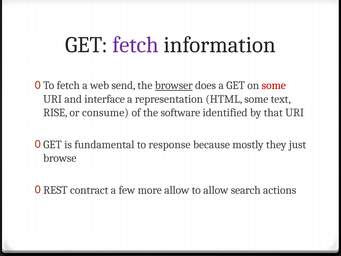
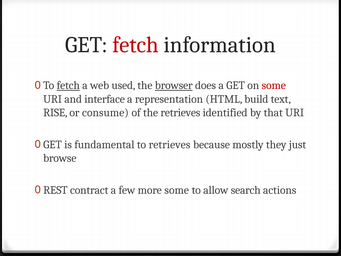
fetch at (136, 45) colour: purple -> red
fetch at (68, 85) underline: none -> present
send: send -> used
HTML some: some -> build
the software: software -> retrieves
to response: response -> retrieves
more allow: allow -> some
